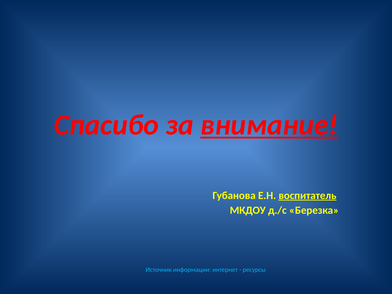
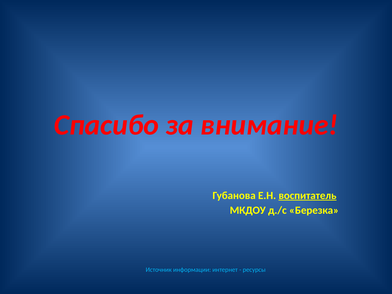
внимание underline: present -> none
